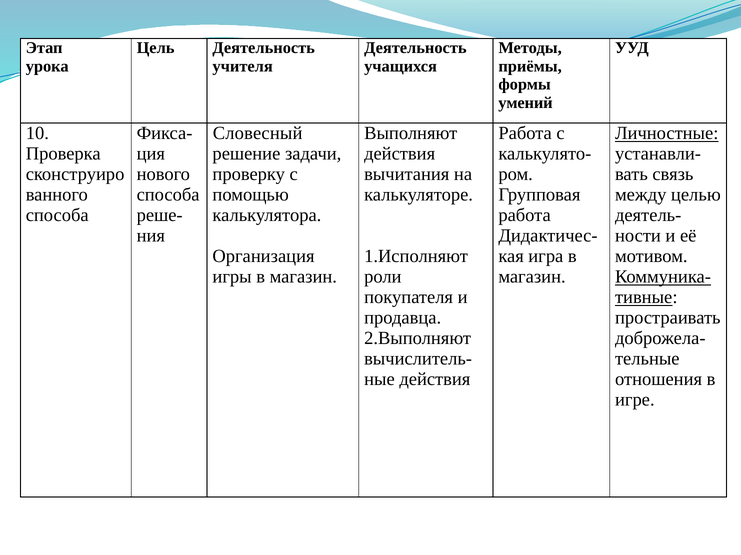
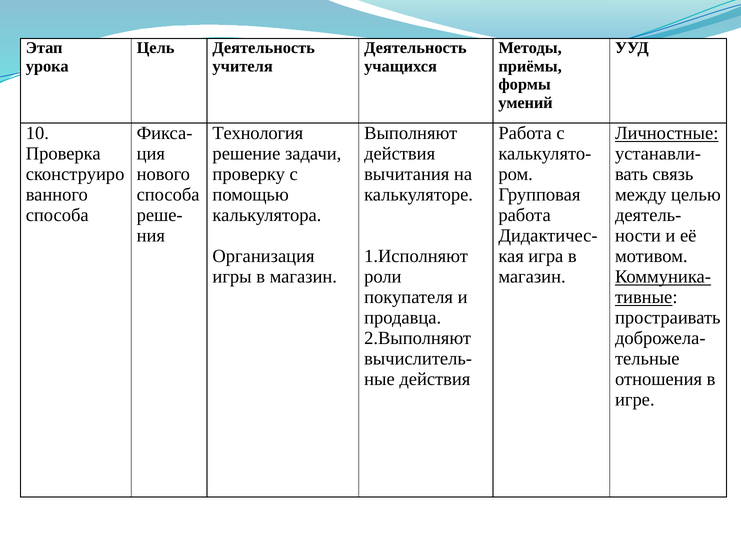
Словесный: Словесный -> Технология
